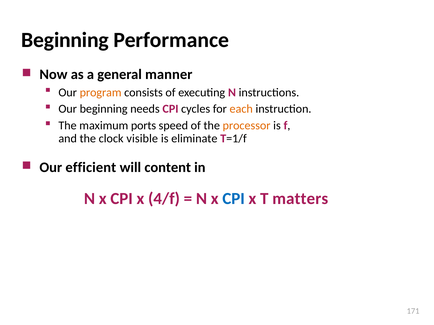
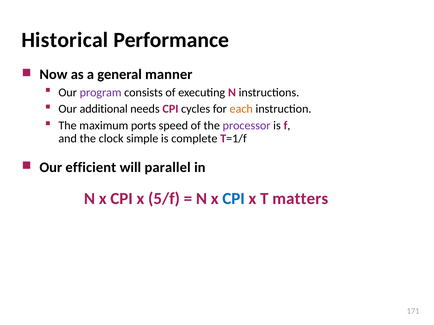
Beginning at (65, 40): Beginning -> Historical
program colour: orange -> purple
Our beginning: beginning -> additional
processor colour: orange -> purple
visible: visible -> simple
eliminate: eliminate -> complete
content: content -> parallel
4/f: 4/f -> 5/f
